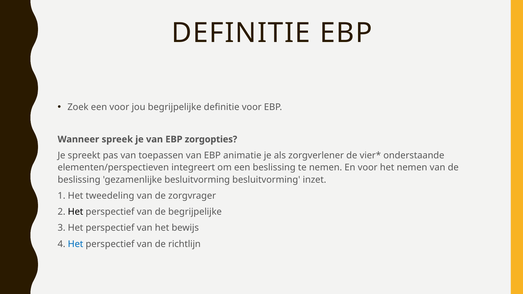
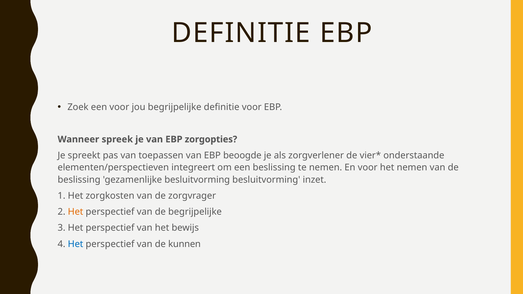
animatie: animatie -> beoogde
tweedeling: tweedeling -> zorgkosten
Het at (76, 212) colour: black -> orange
richtlijn: richtlijn -> kunnen
